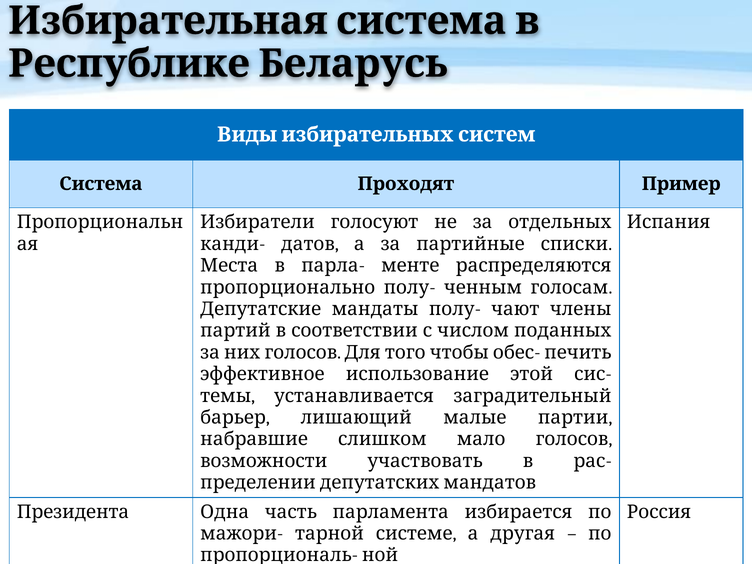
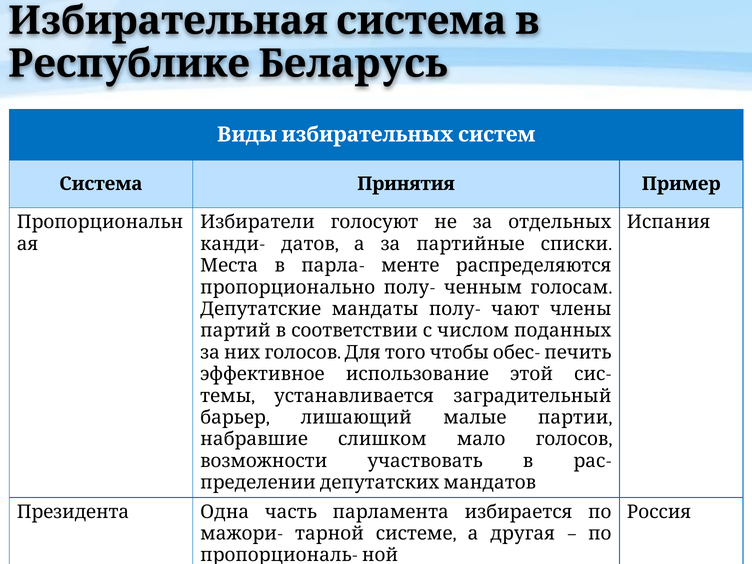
Проходят: Проходят -> Принятия
